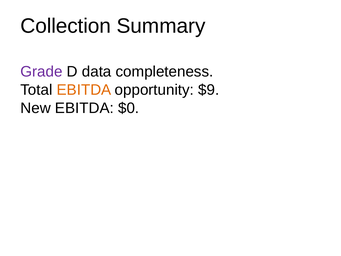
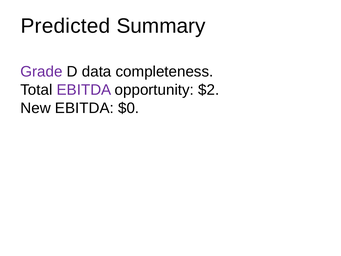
Collection: Collection -> Predicted
EBITDA at (84, 90) colour: orange -> purple
$9: $9 -> $2
